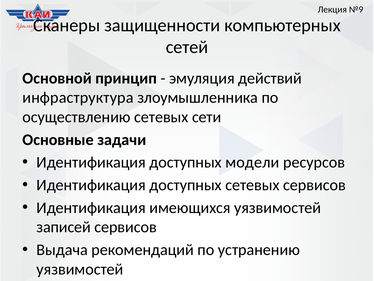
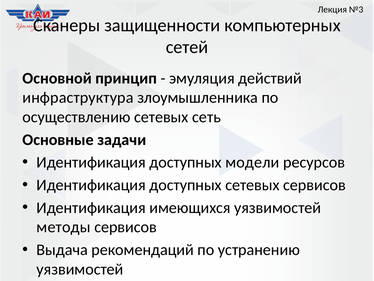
№9: №9 -> №3
сети: сети -> сеть
записей: записей -> методы
